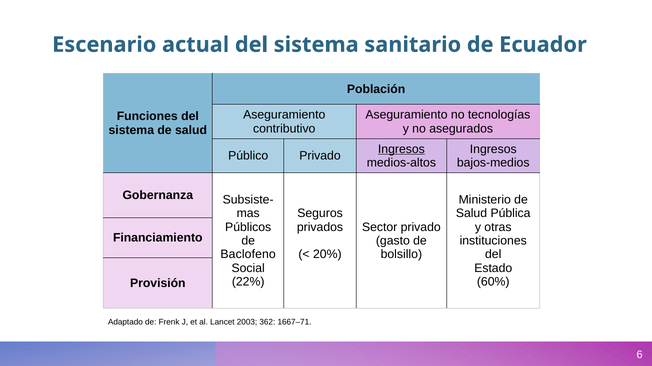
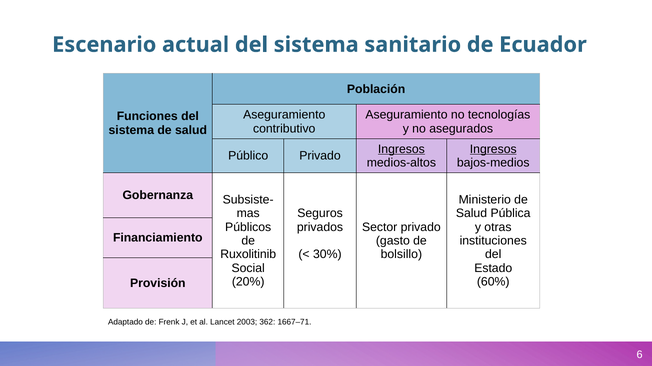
Ingresos at (493, 149) underline: none -> present
Baclofeno: Baclofeno -> Ruxolitinib
20%: 20% -> 30%
22%: 22% -> 20%
